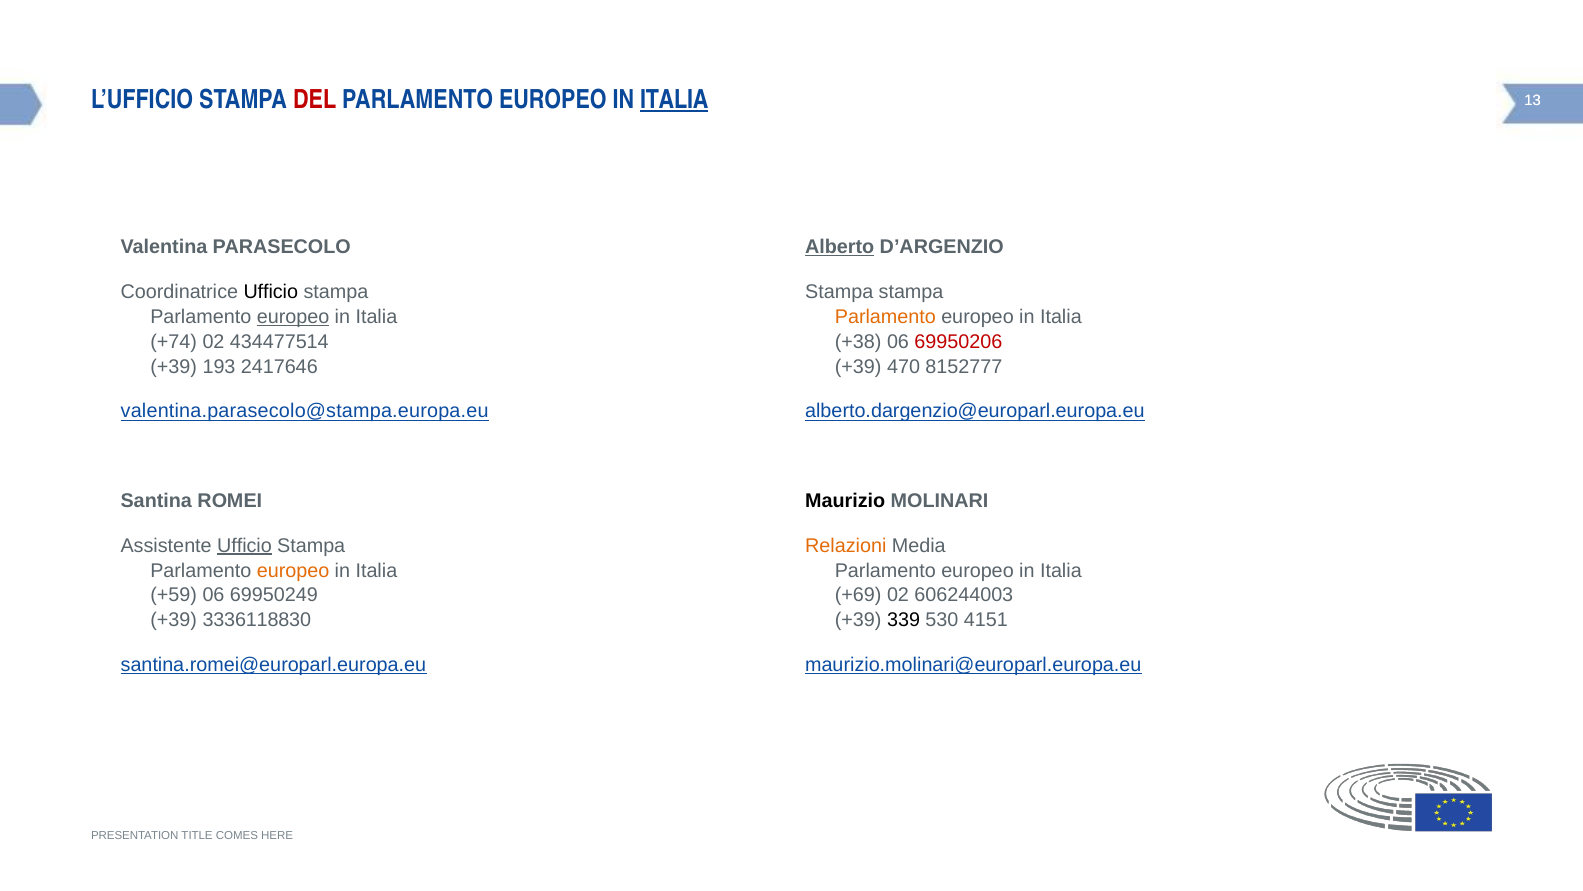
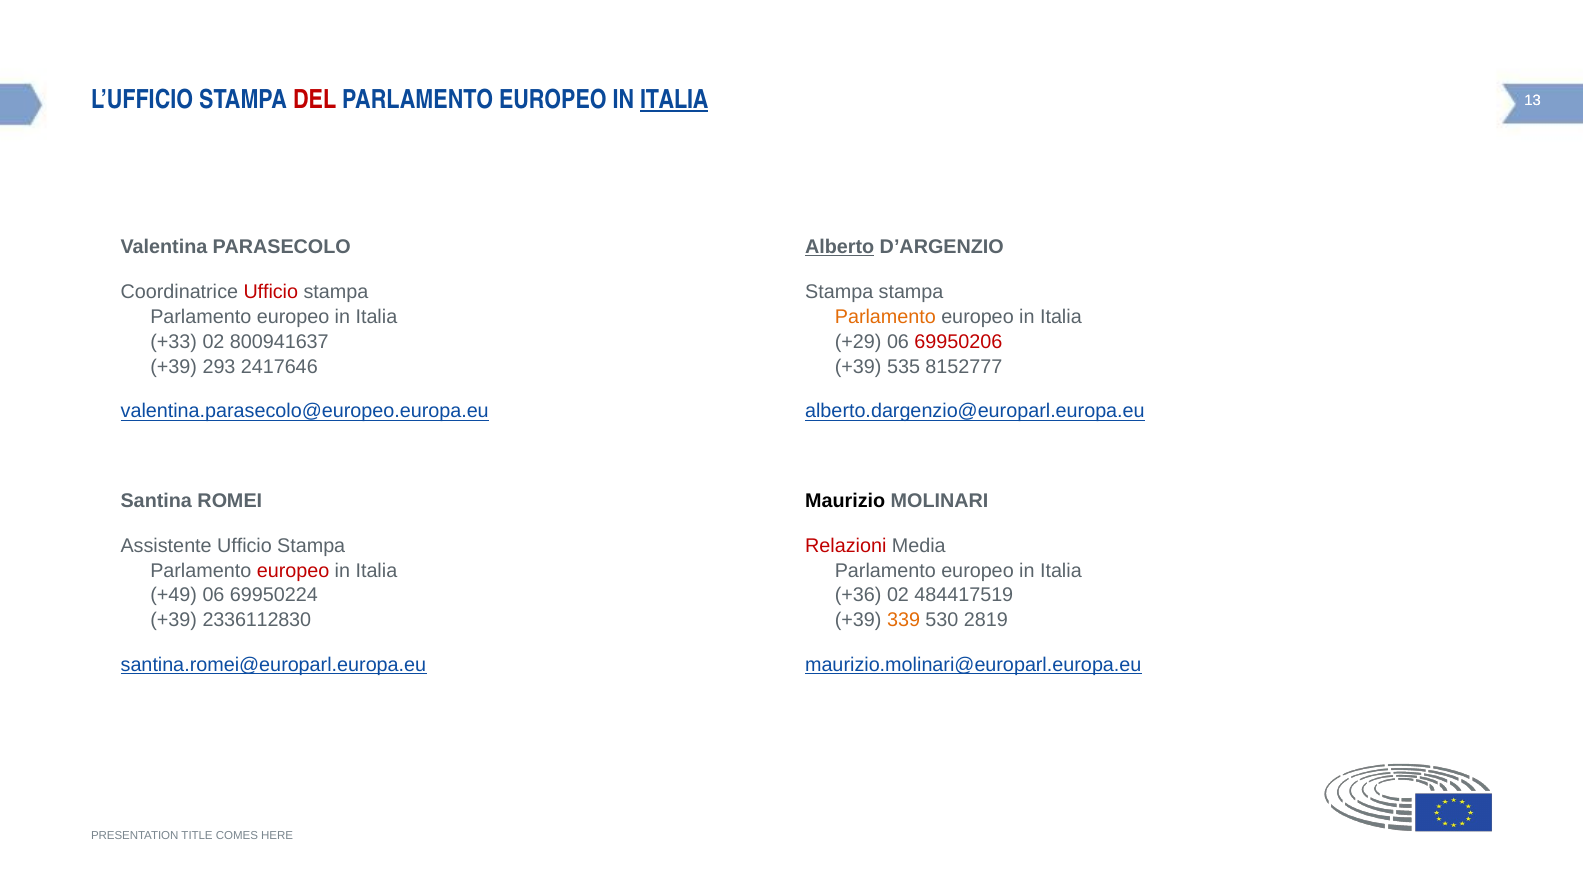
Ufficio at (271, 292) colour: black -> red
europeo at (293, 317) underline: present -> none
+74: +74 -> +33
434477514: 434477514 -> 800941637
+38: +38 -> +29
193: 193 -> 293
470: 470 -> 535
valentina.parasecolo@stampa.europa.eu: valentina.parasecolo@stampa.europa.eu -> valentina.parasecolo@europeo.europa.eu
Ufficio at (244, 545) underline: present -> none
Relazioni colour: orange -> red
europeo at (293, 570) colour: orange -> red
+59: +59 -> +49
69950249: 69950249 -> 69950224
+69: +69 -> +36
606244003: 606244003 -> 484417519
3336118830: 3336118830 -> 2336112830
339 colour: black -> orange
4151: 4151 -> 2819
